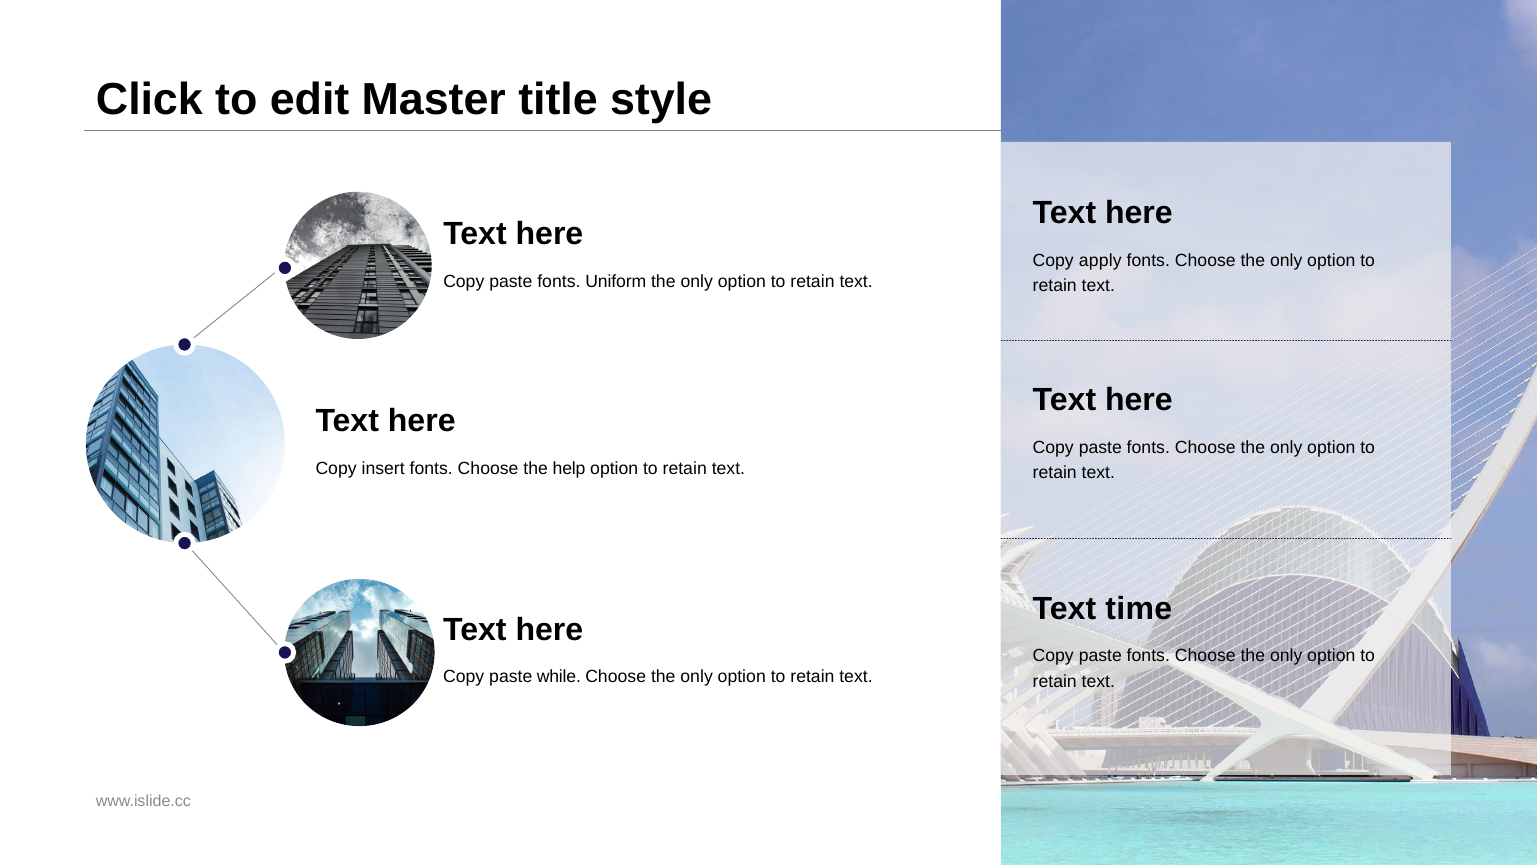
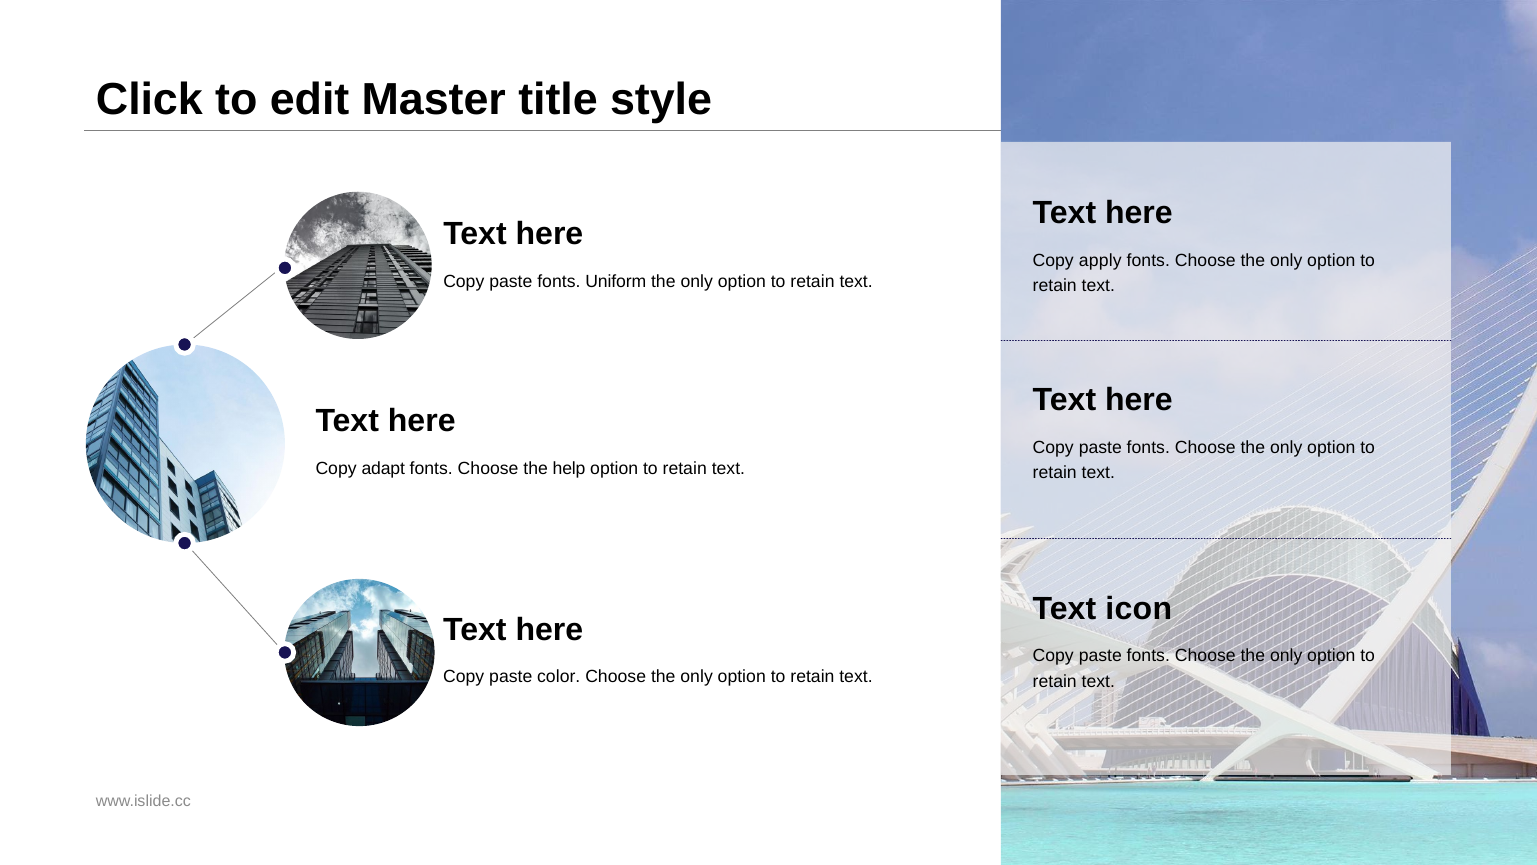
insert: insert -> adapt
time: time -> icon
while: while -> color
